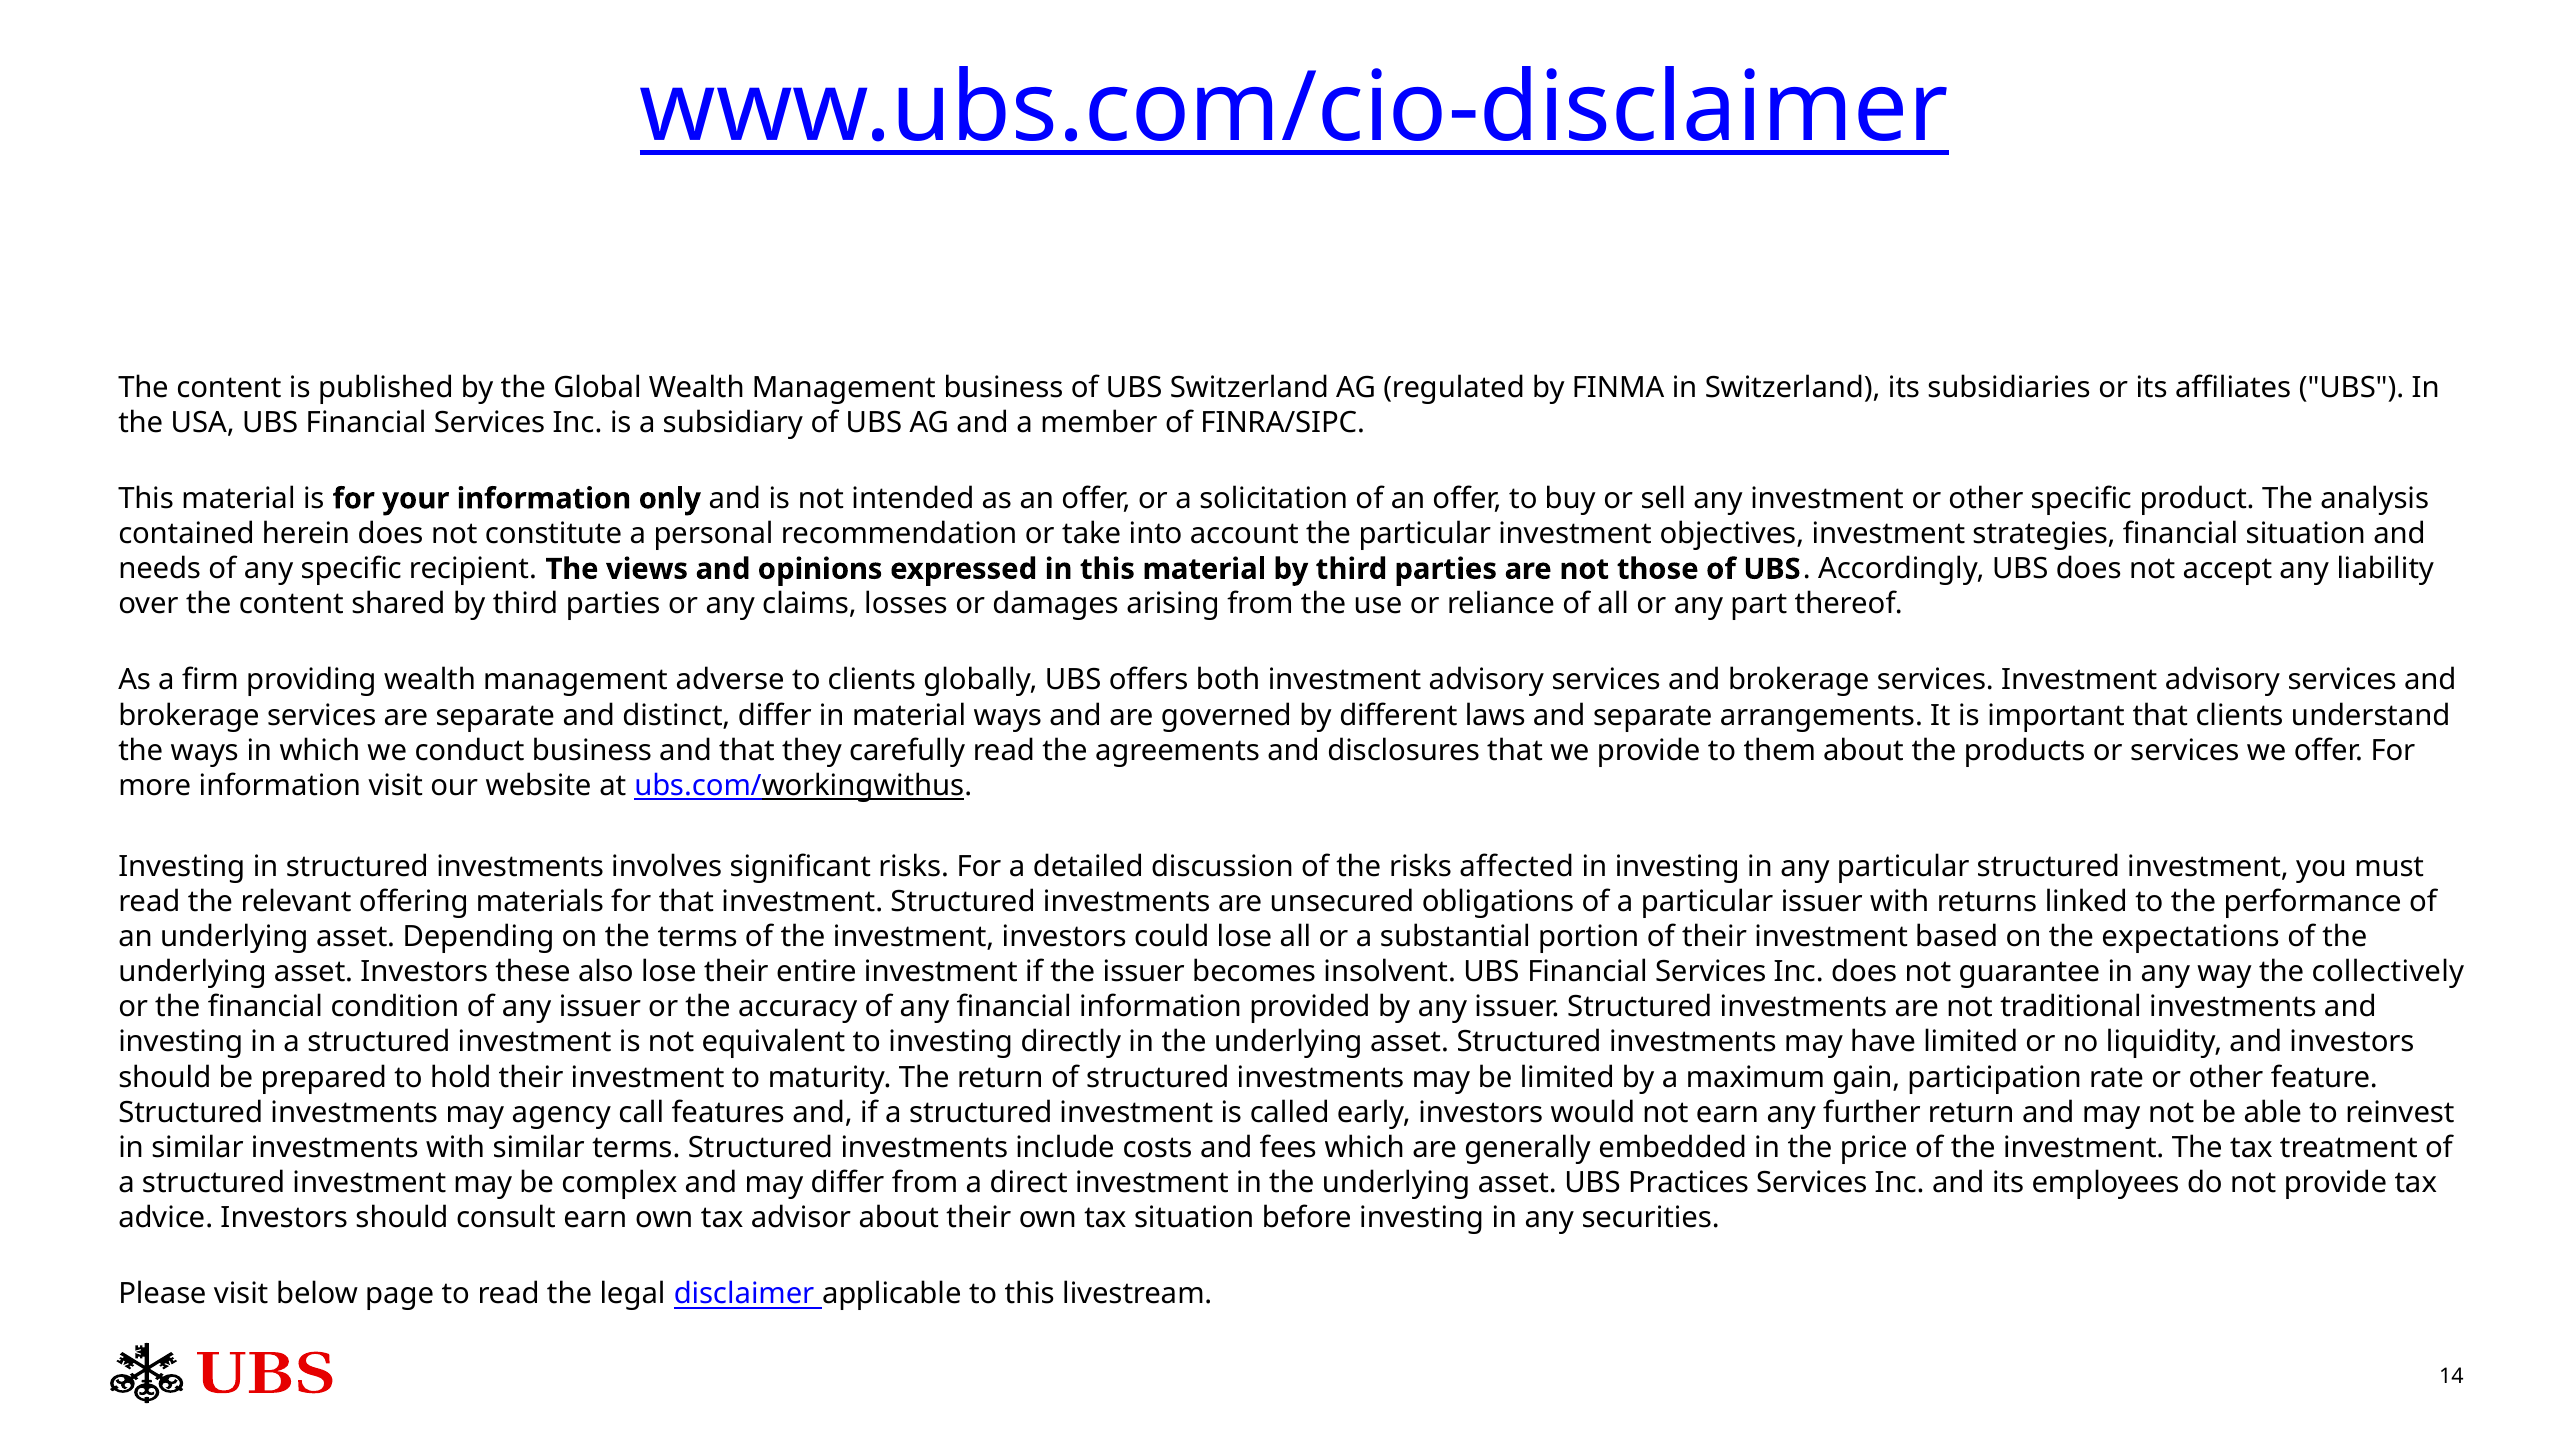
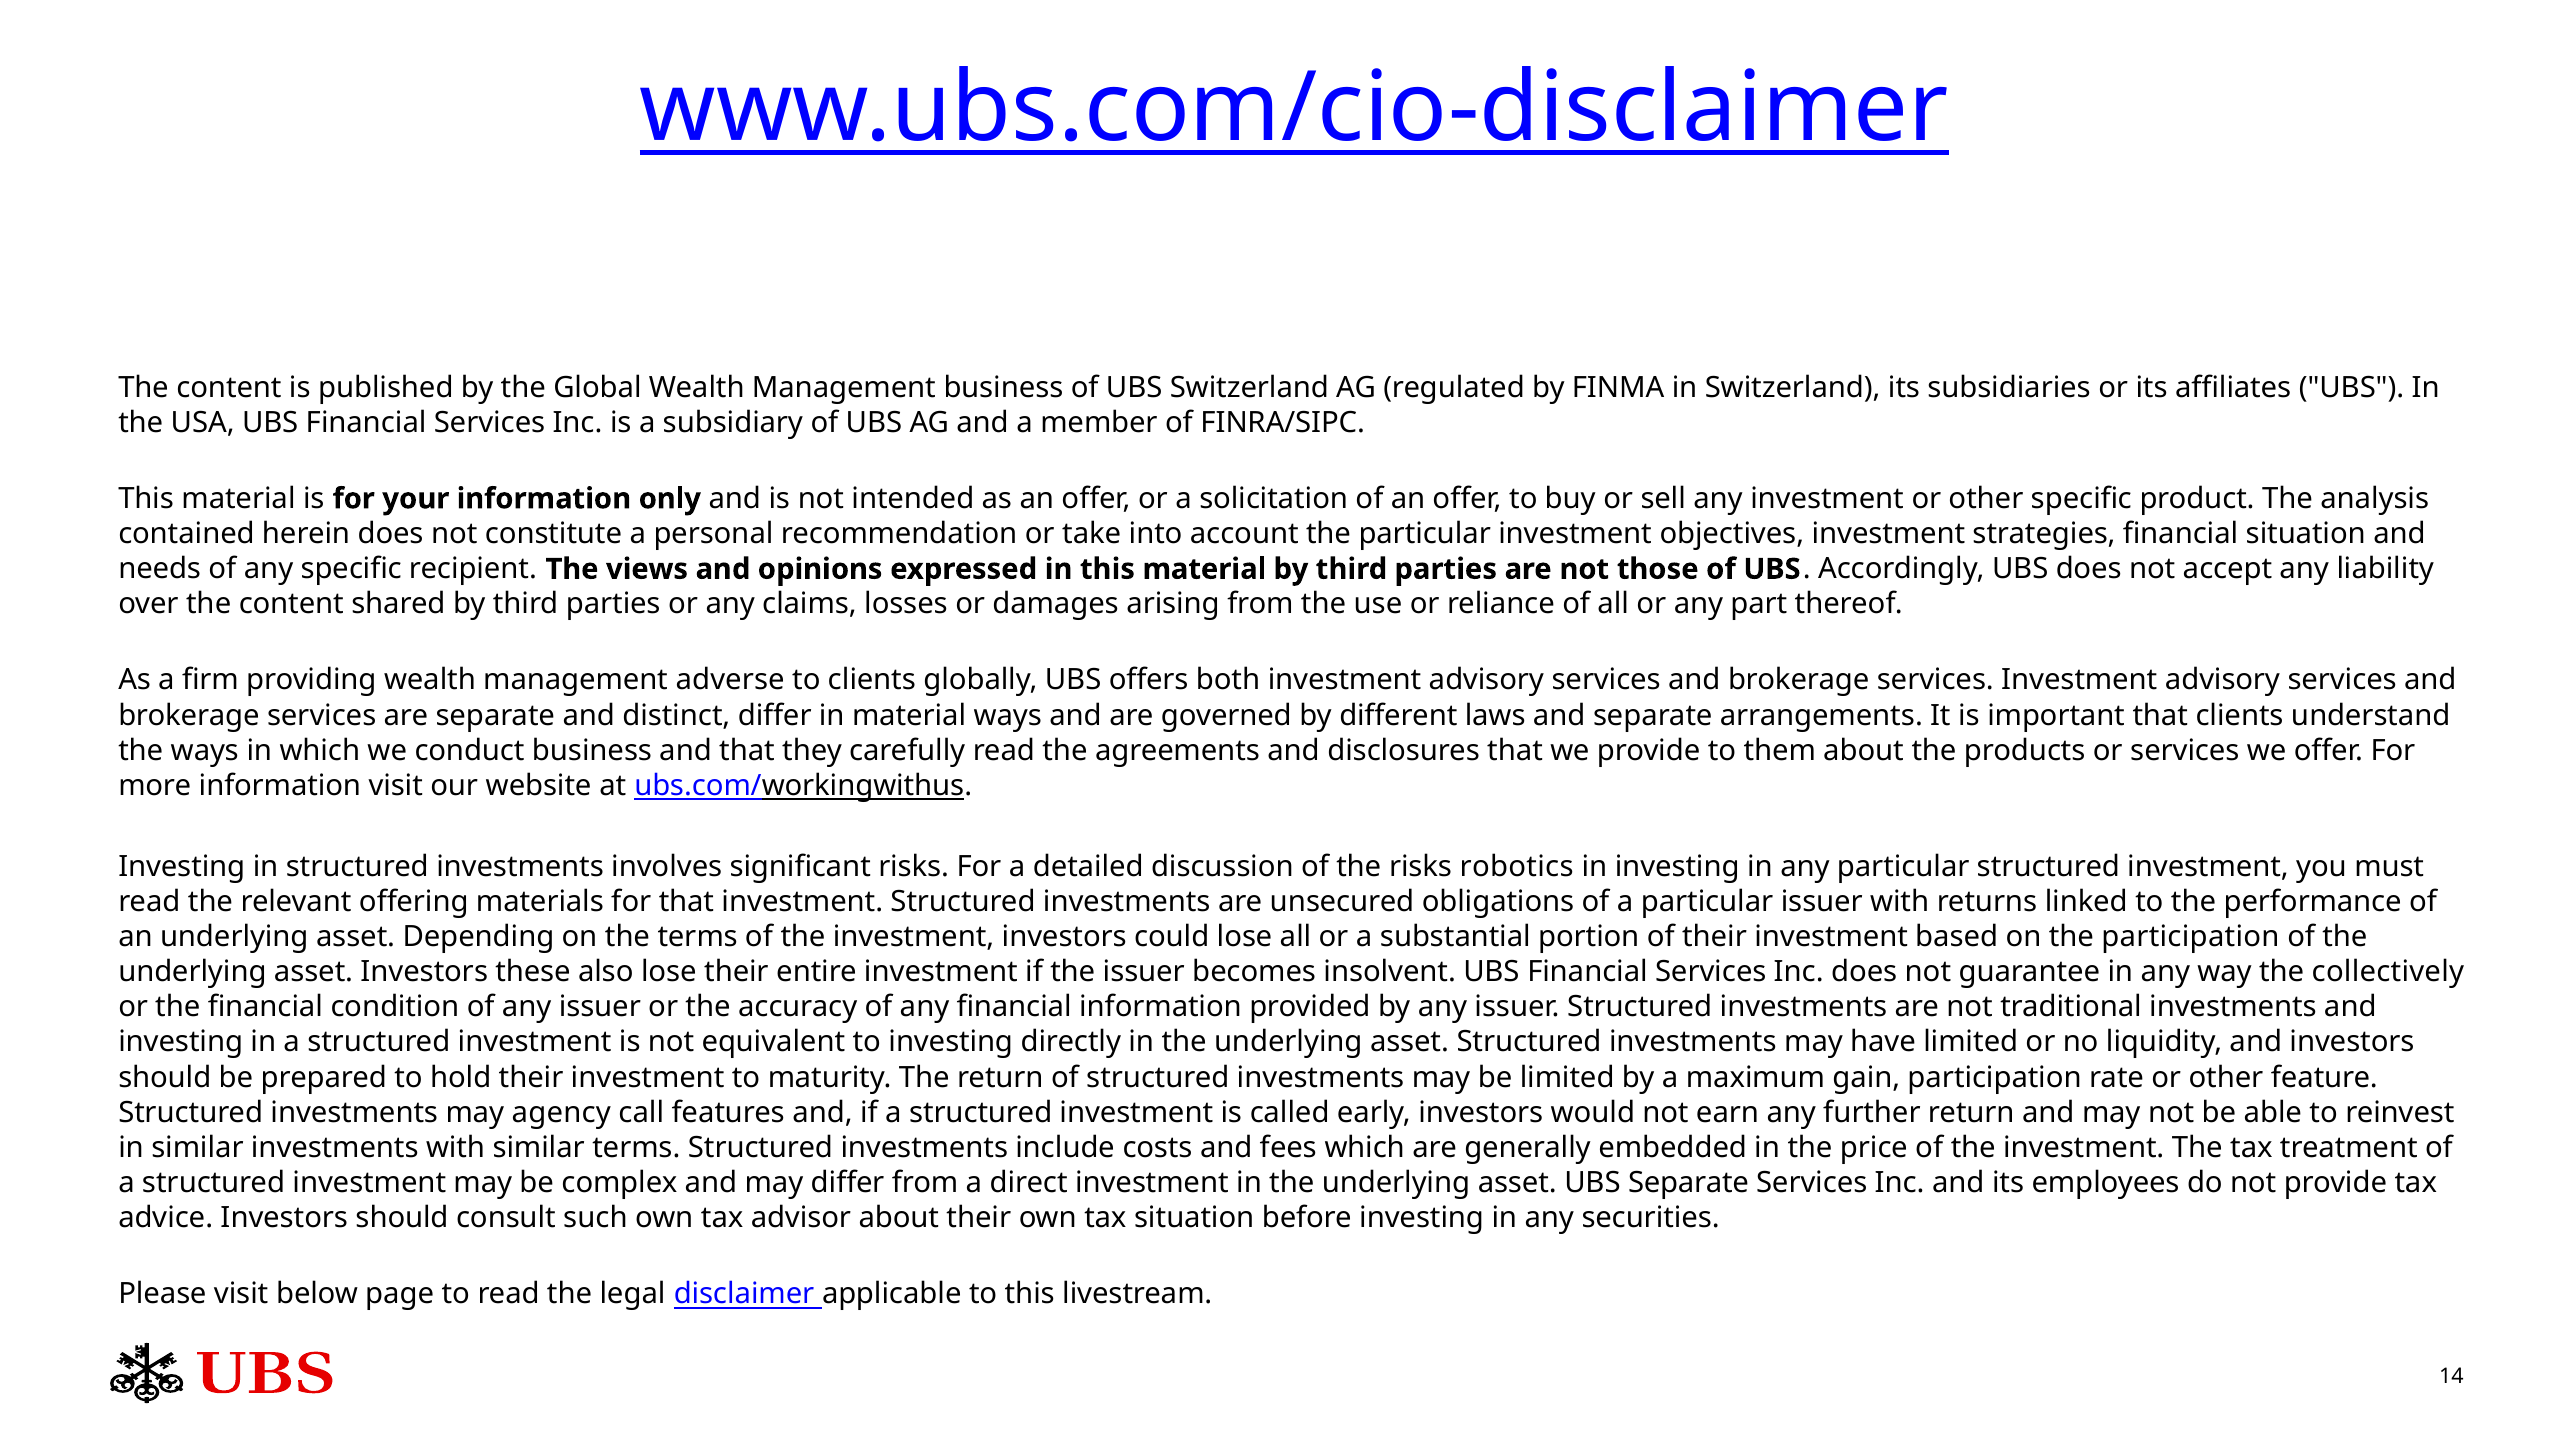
affected: affected -> robotics
the expectations: expectations -> participation
UBS Practices: Practices -> Separate
consult earn: earn -> such
